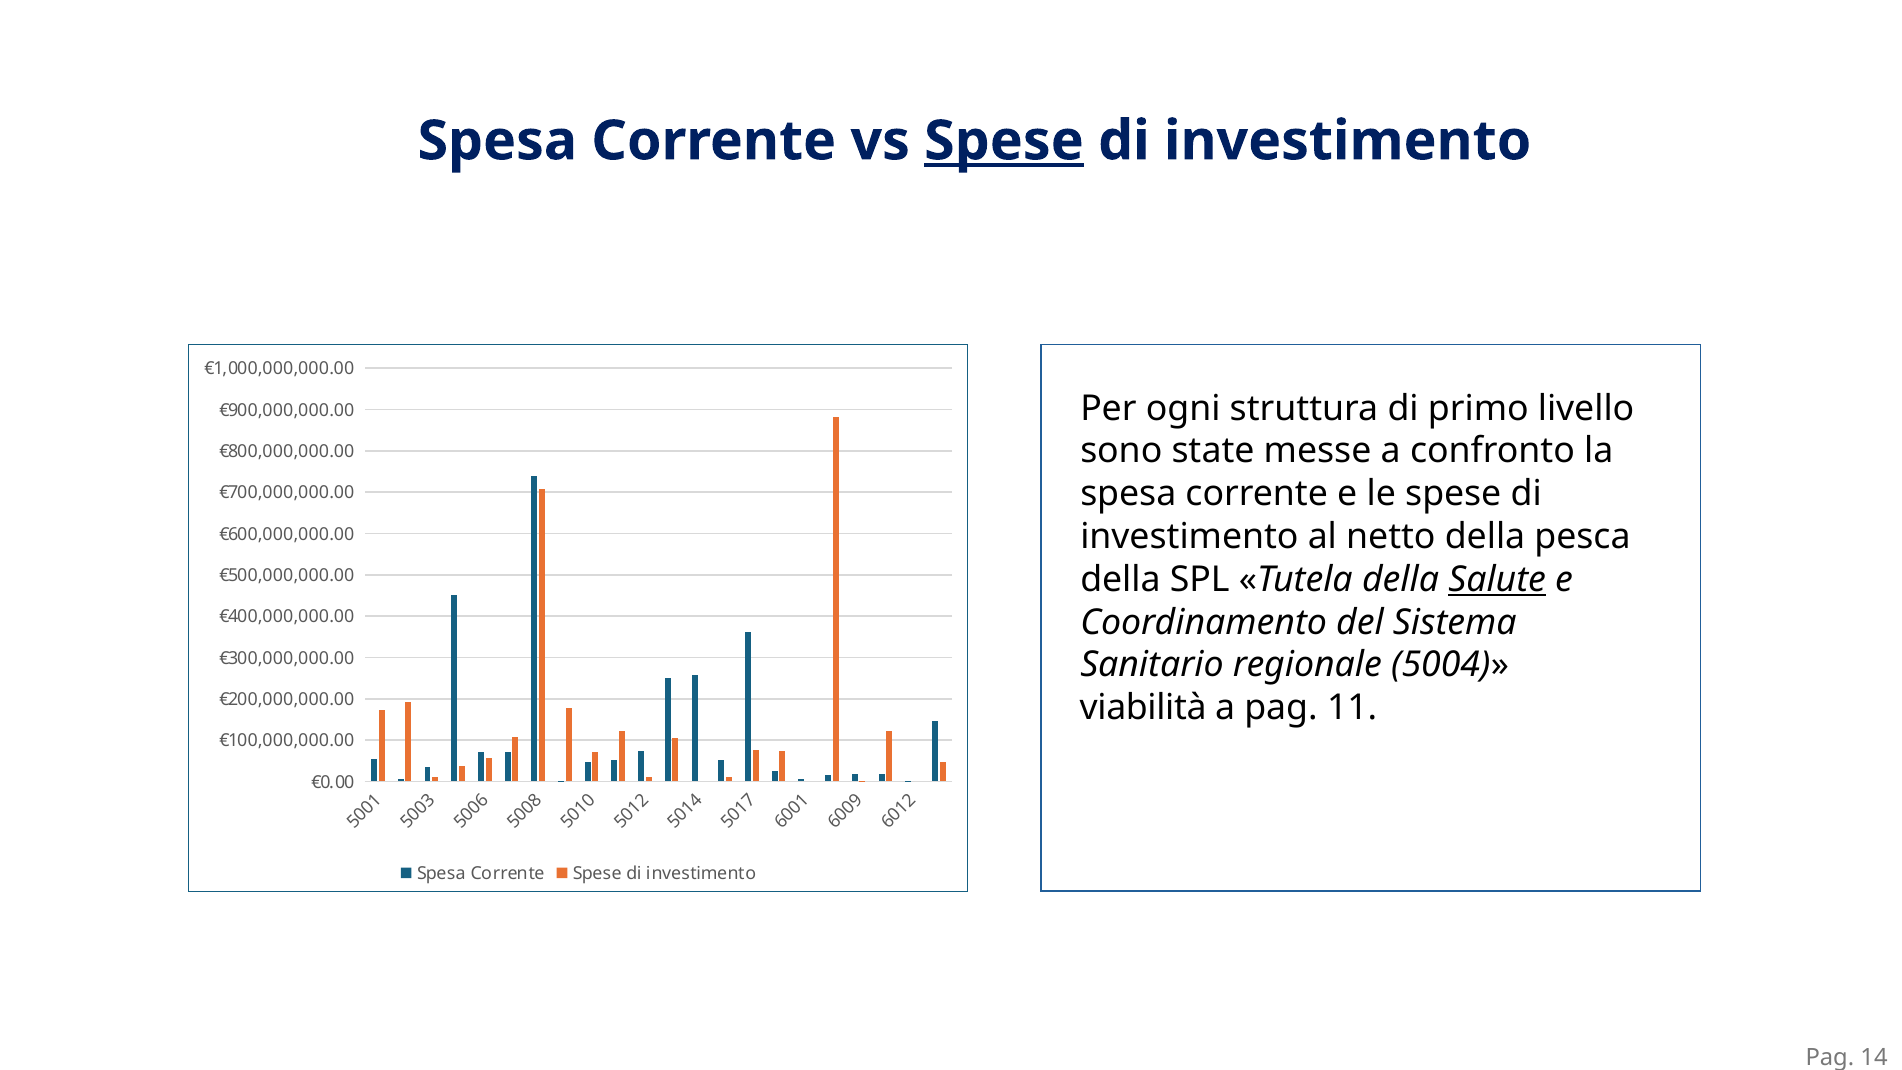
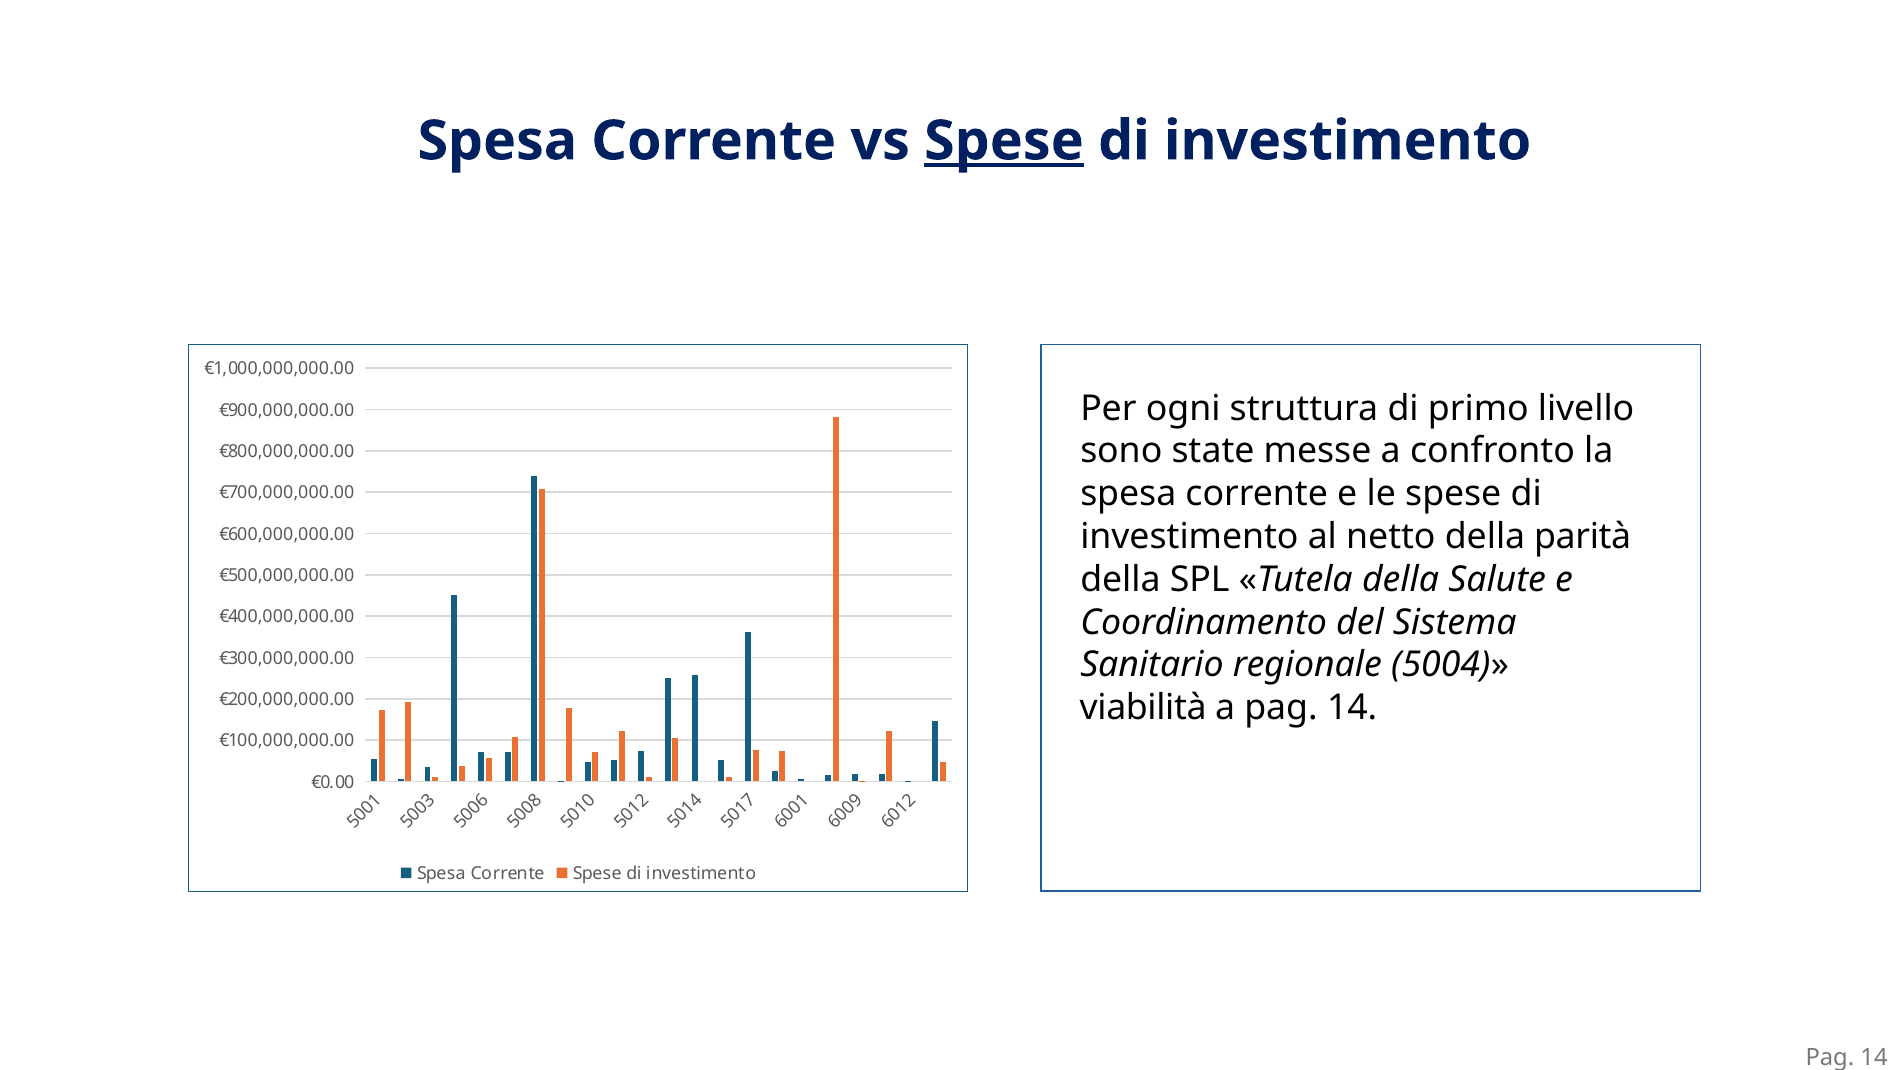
pesca: pesca -> parità
Salute underline: present -> none
a pag 11: 11 -> 14
